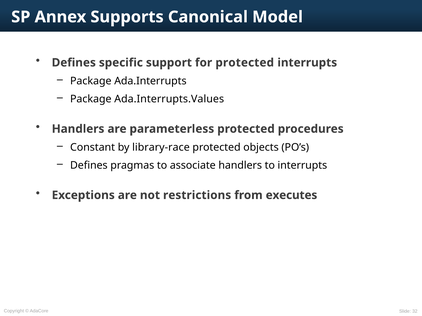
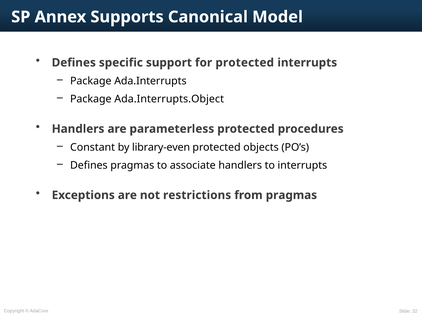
Ada.Interrupts.Values: Ada.Interrupts.Values -> Ada.Interrupts.Object
library-race: library-race -> library-even
from executes: executes -> pragmas
